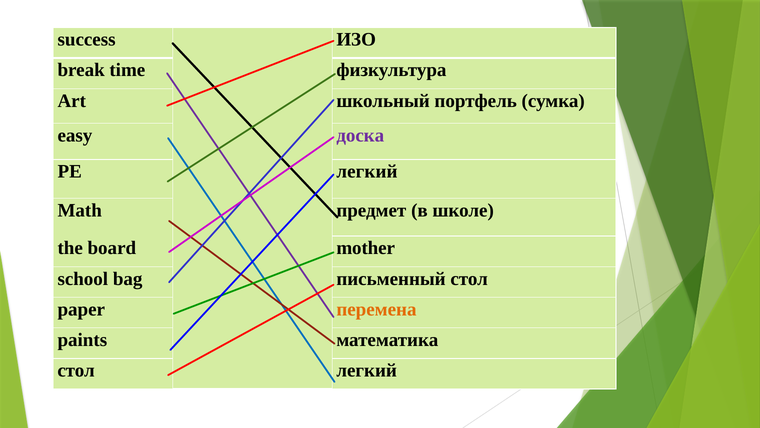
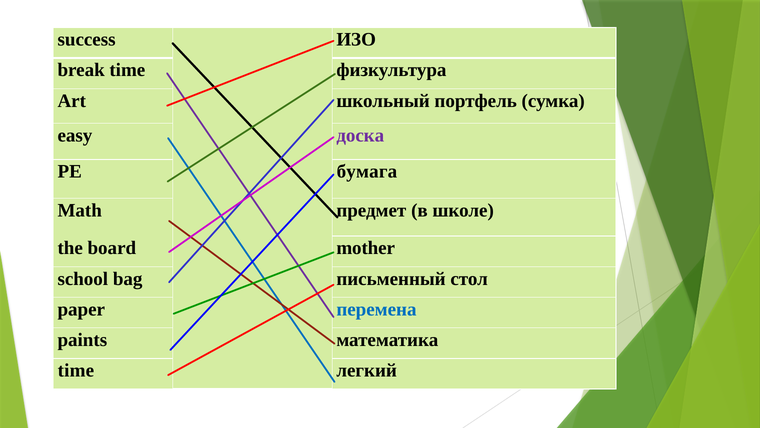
PE легкий: легкий -> бумага
перемена colour: orange -> blue
стол at (76, 370): стол -> time
